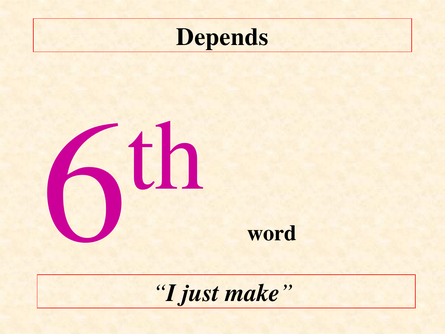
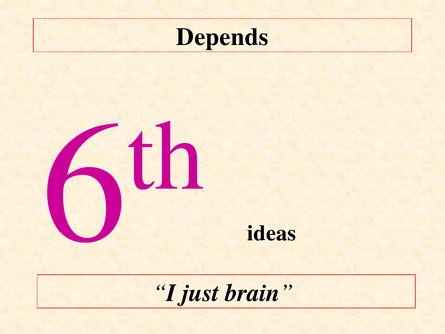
word: word -> ideas
make: make -> brain
